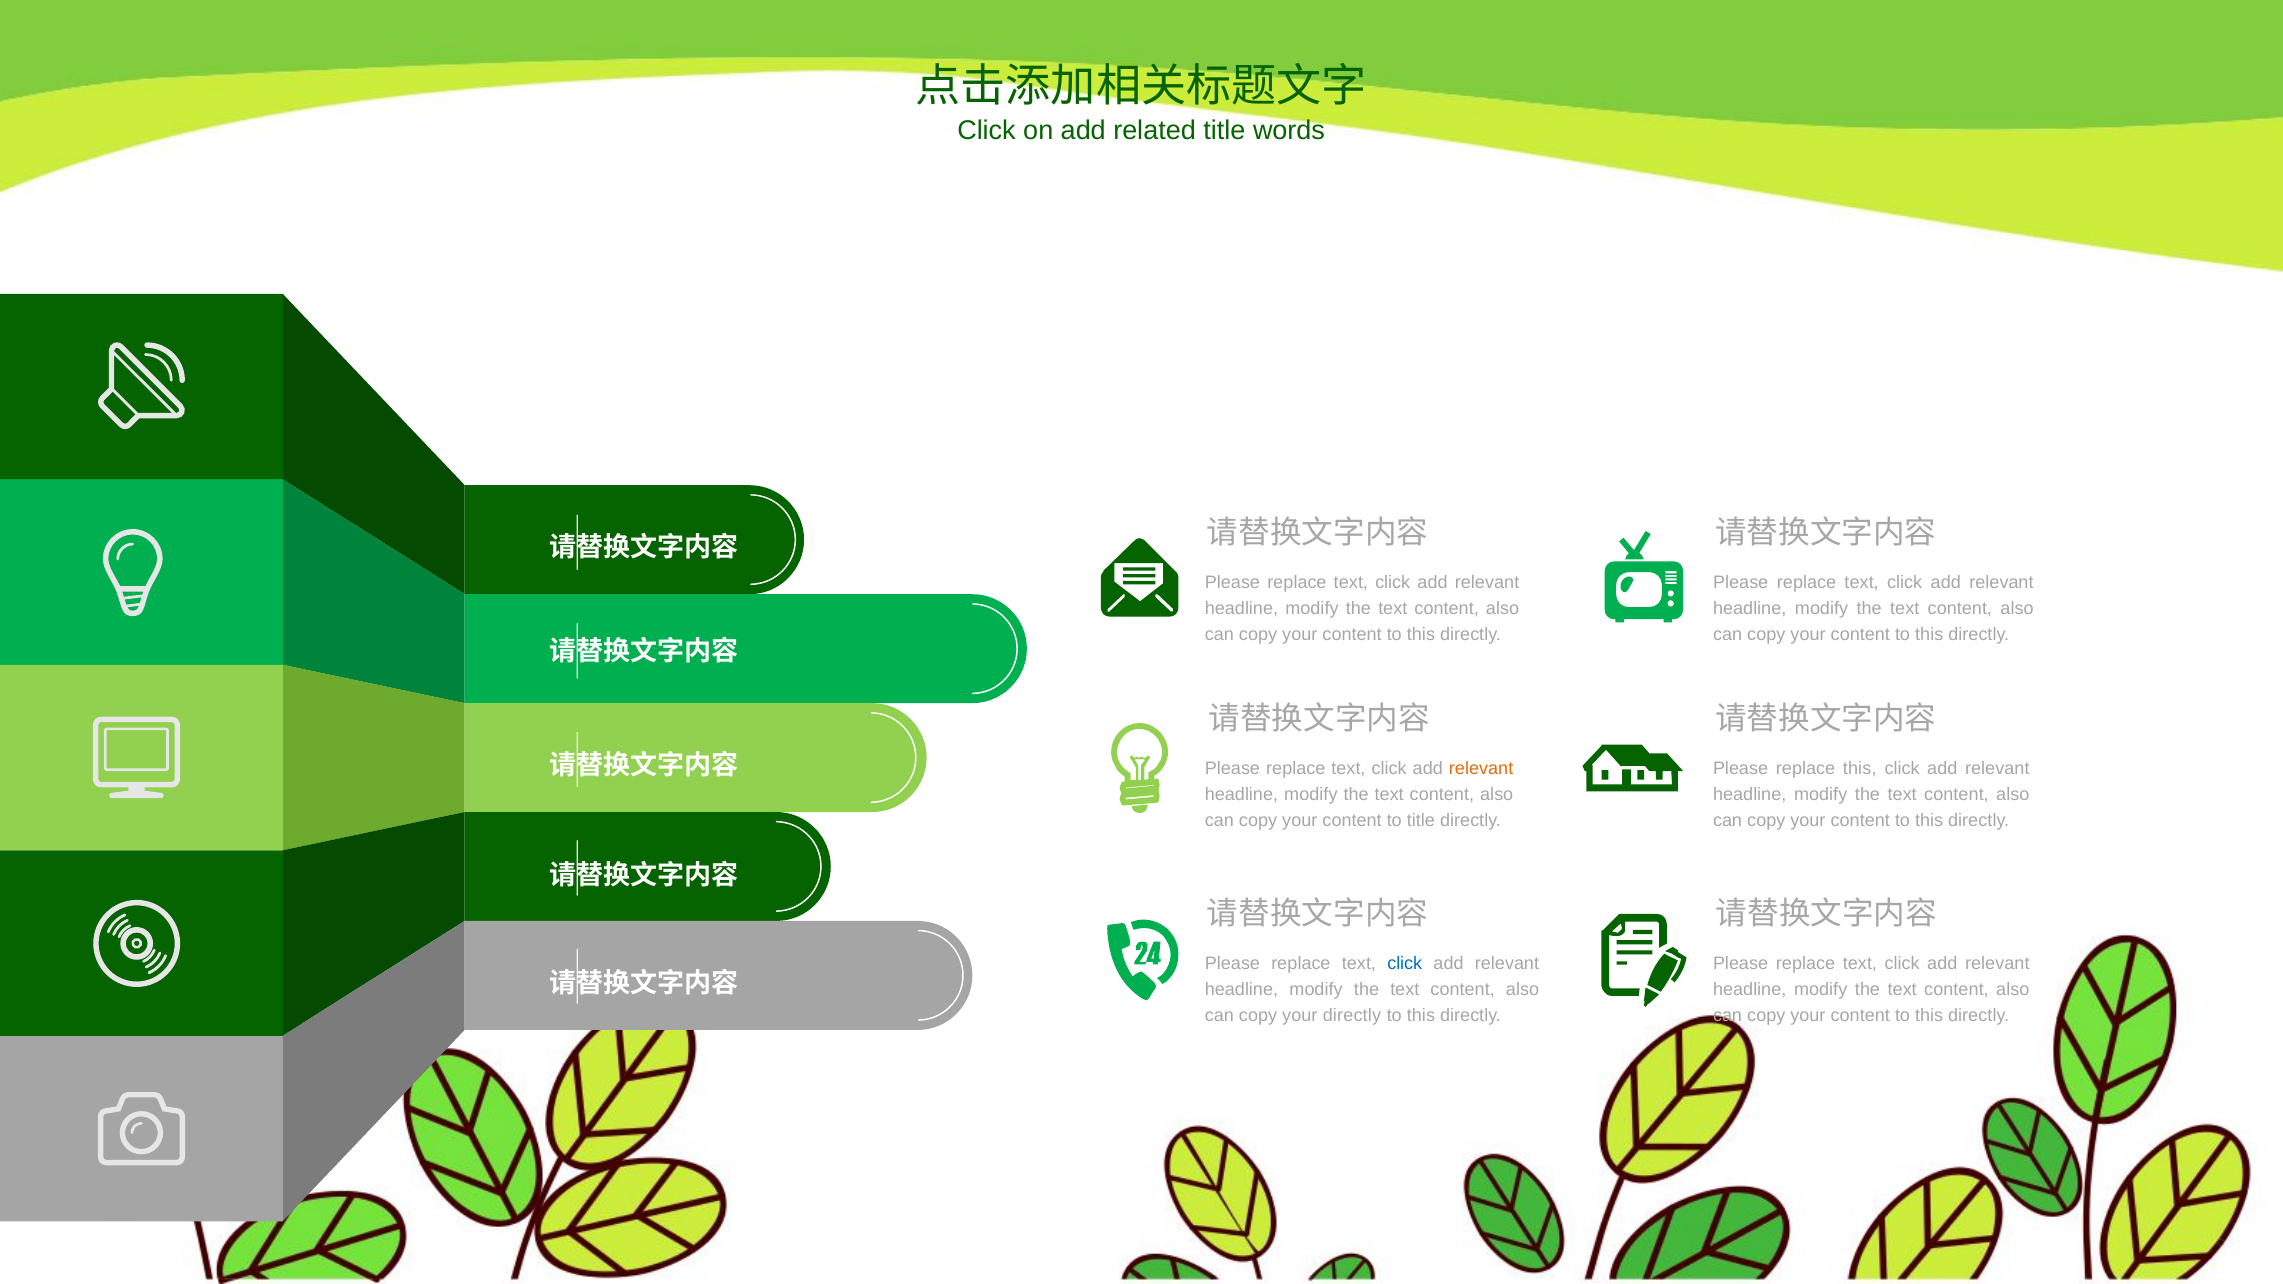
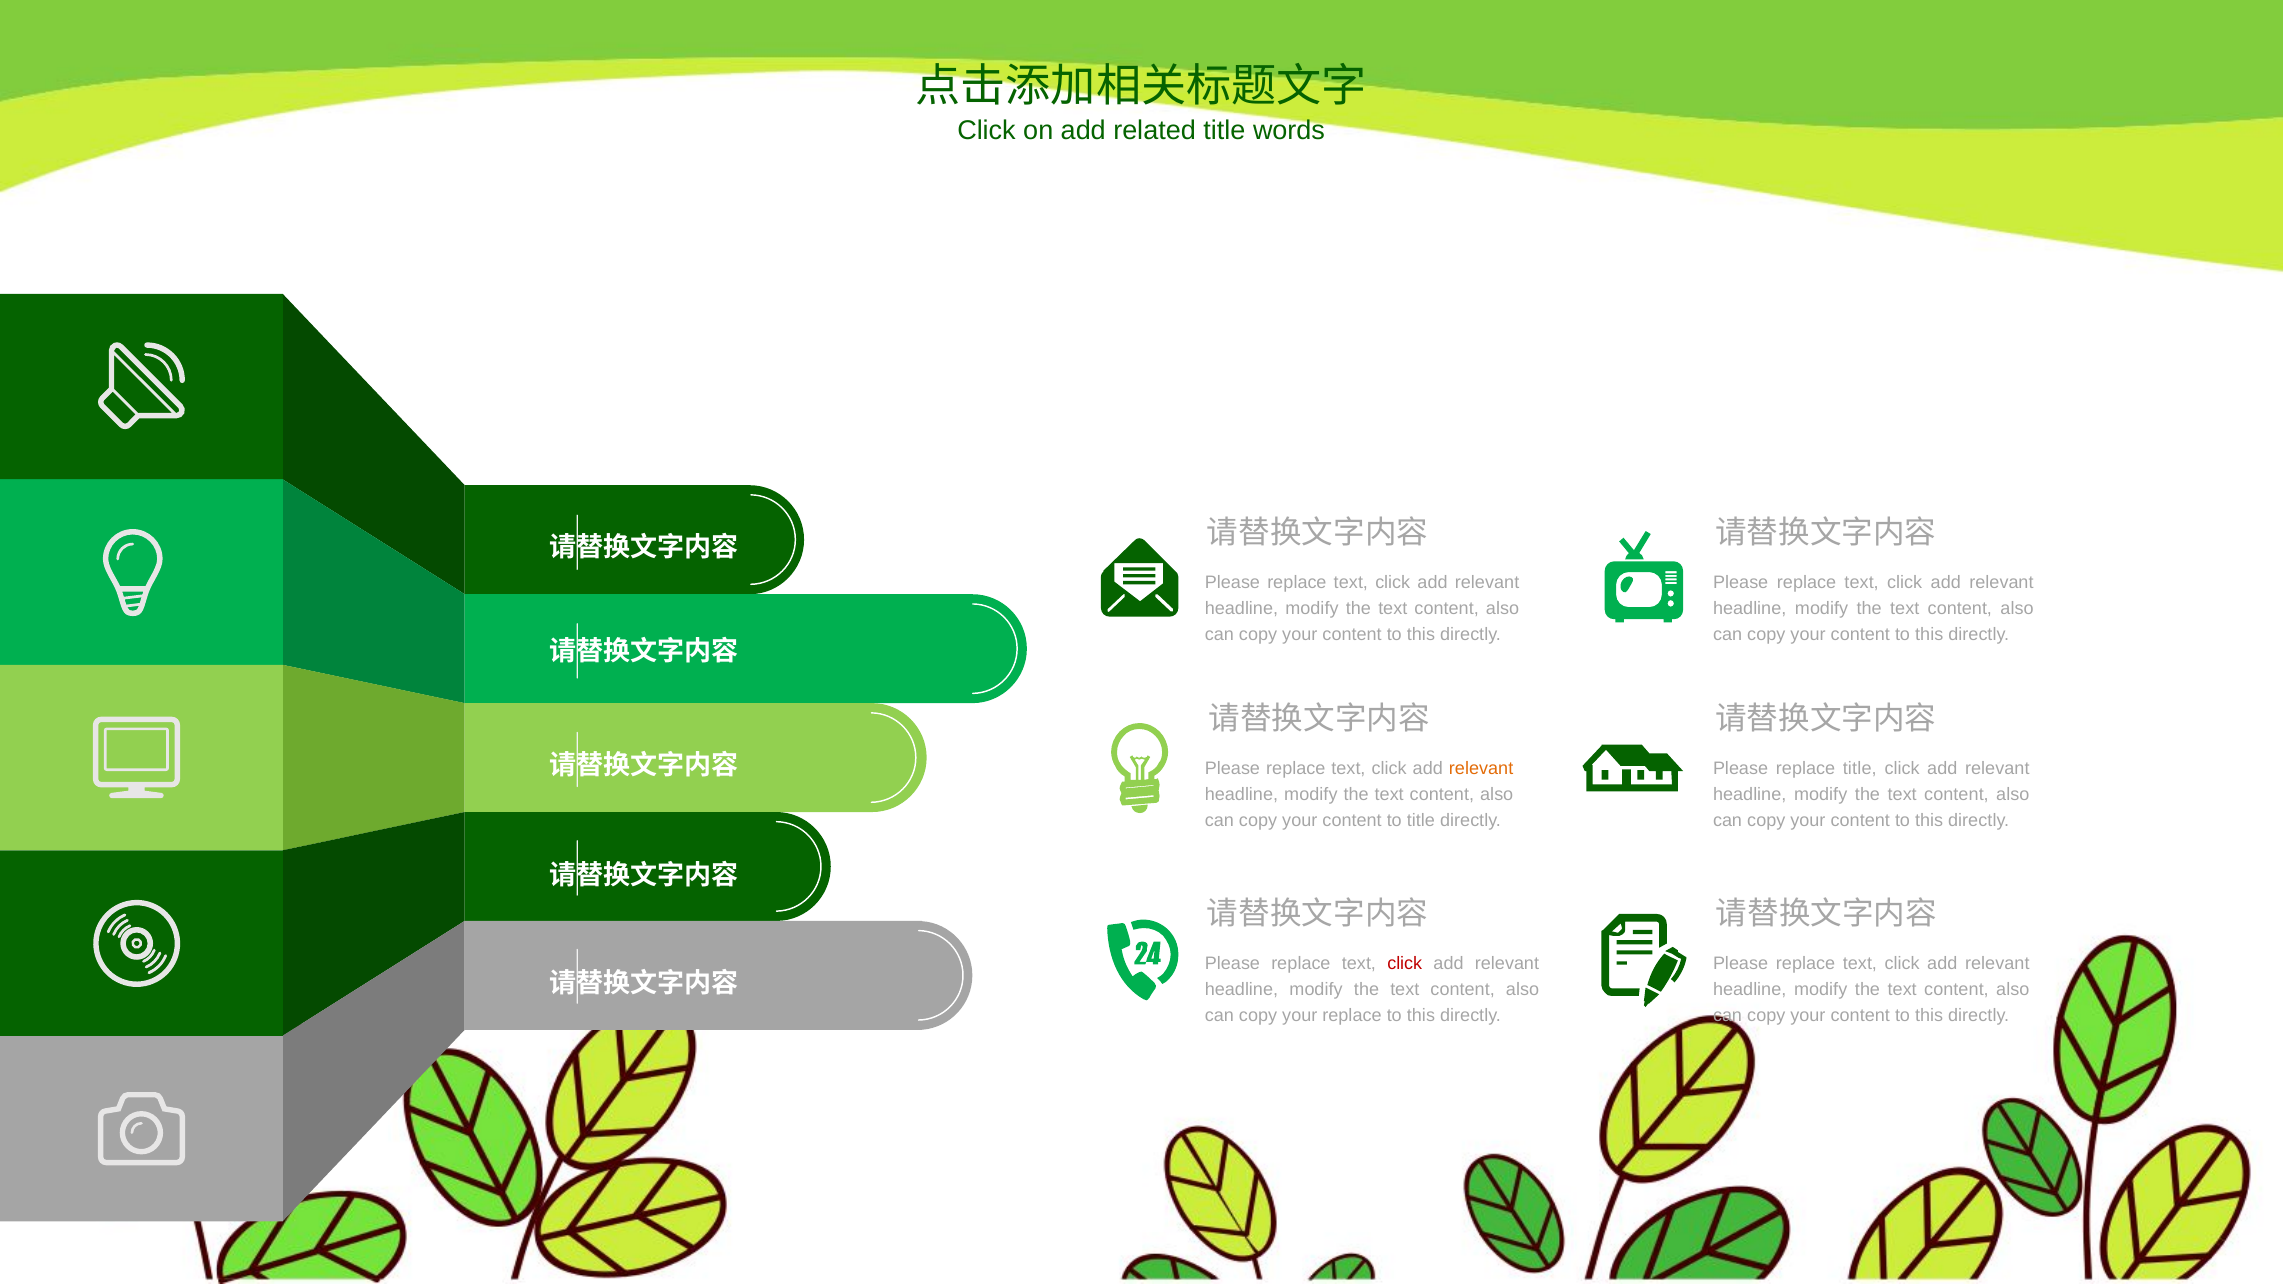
replace this: this -> title
click at (1405, 964) colour: blue -> red
your directly: directly -> replace
